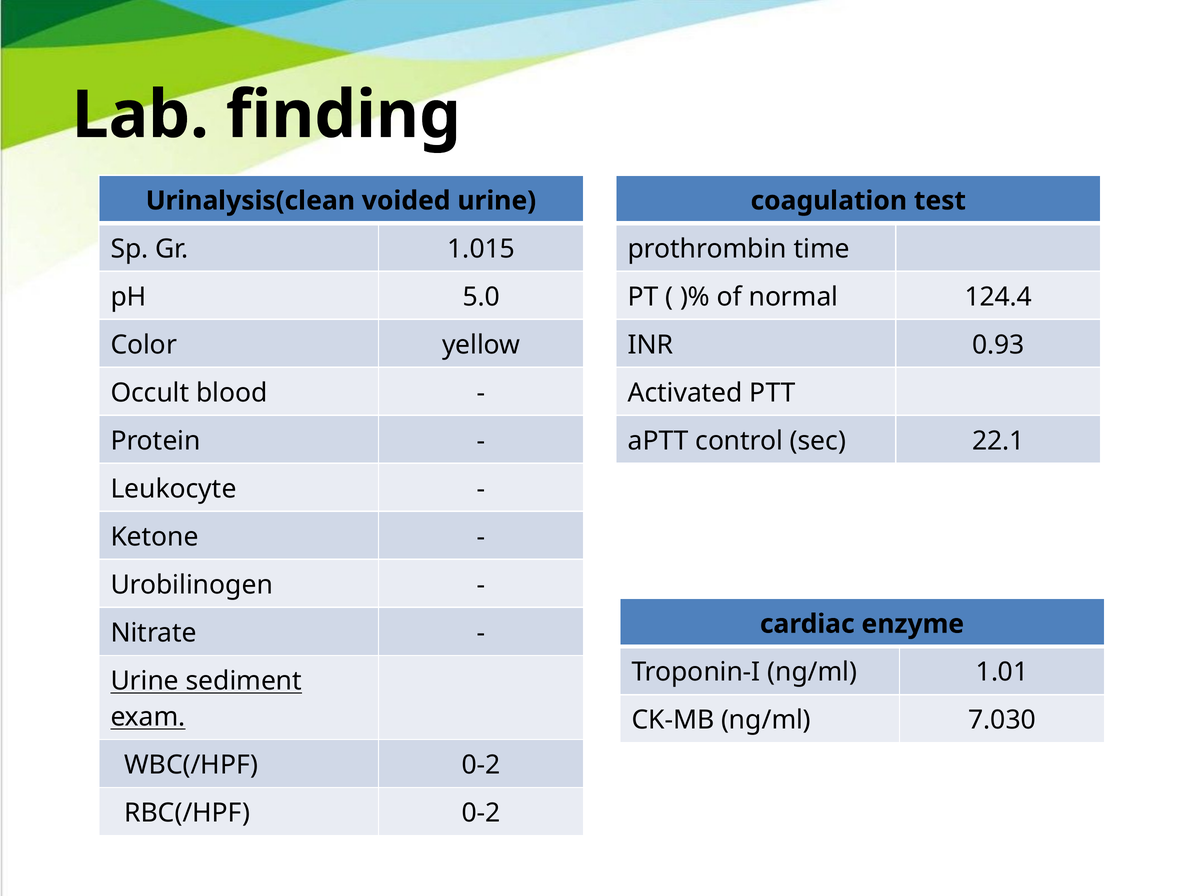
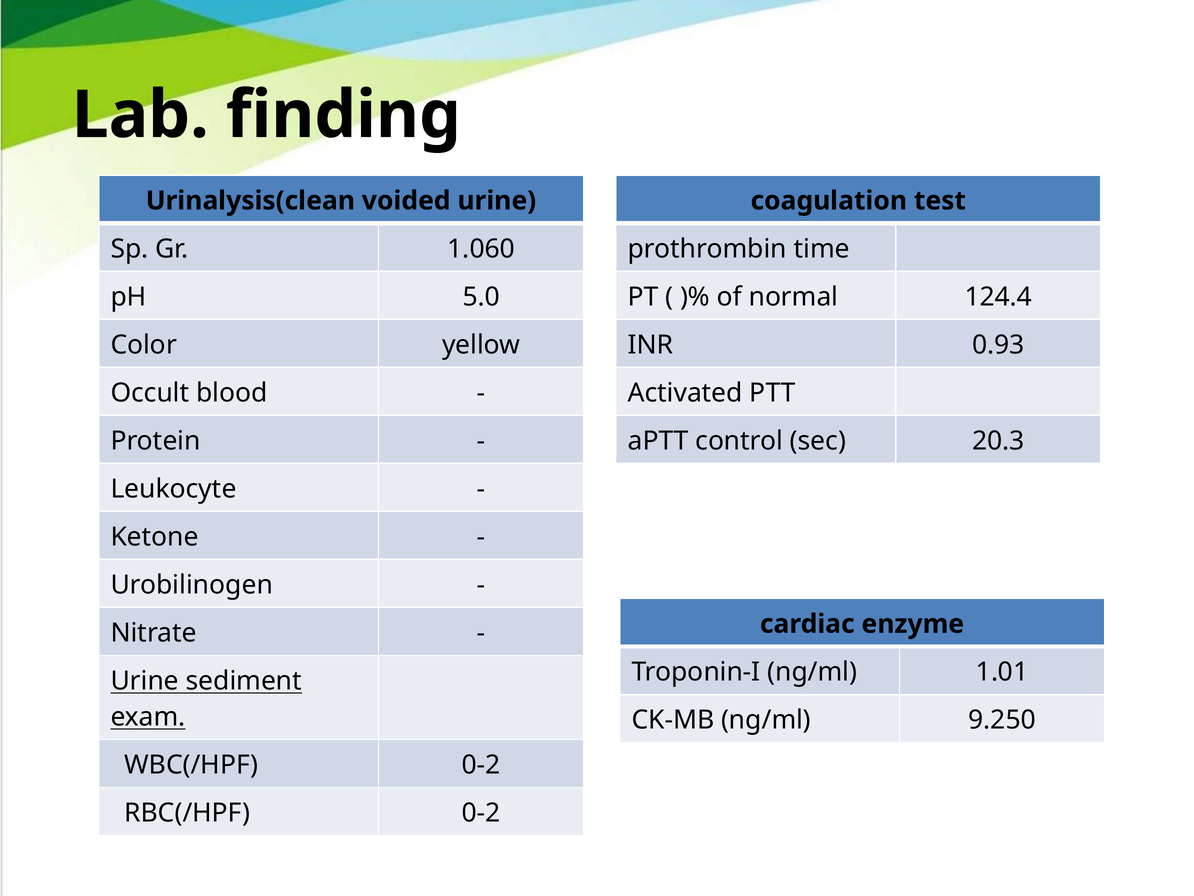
1.015: 1.015 -> 1.060
22.1: 22.1 -> 20.3
7.030: 7.030 -> 9.250
